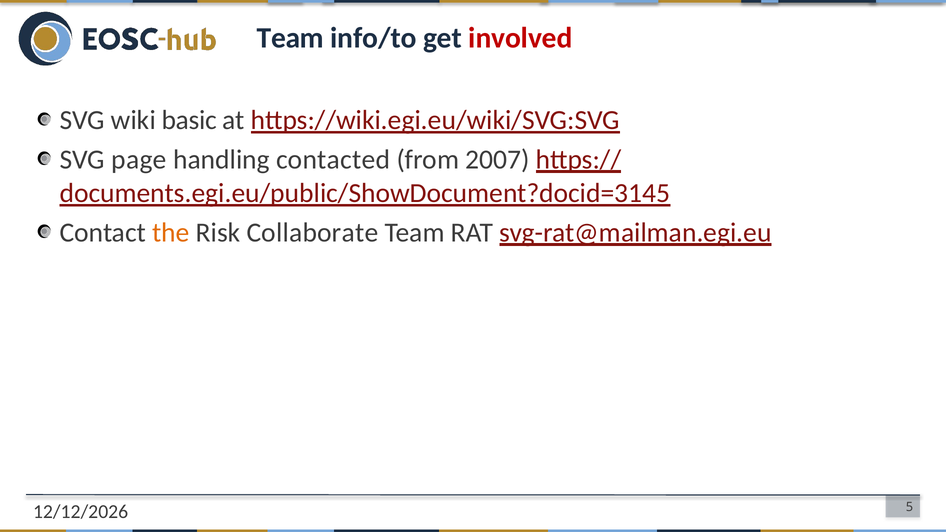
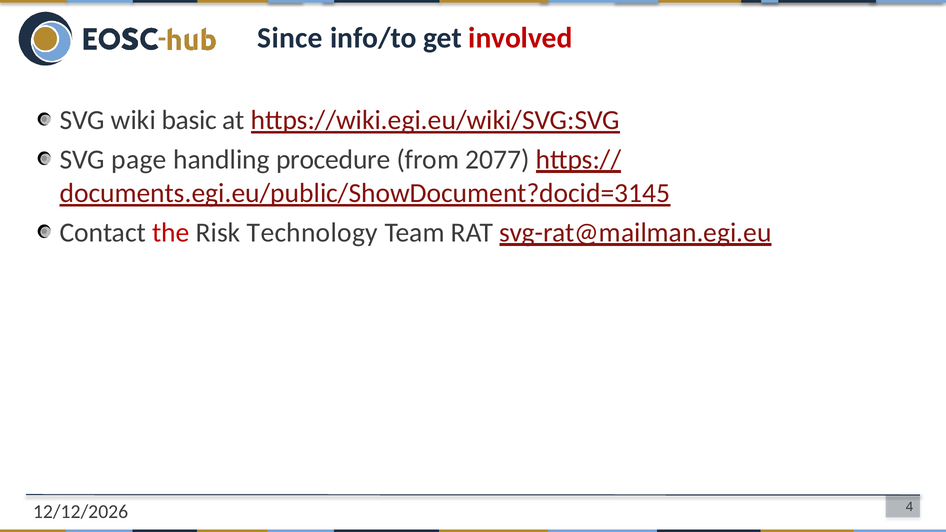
Team at (290, 38): Team -> Since
contacted: contacted -> procedure
2007: 2007 -> 2077
the colour: orange -> red
Collaborate: Collaborate -> Technology
5: 5 -> 4
